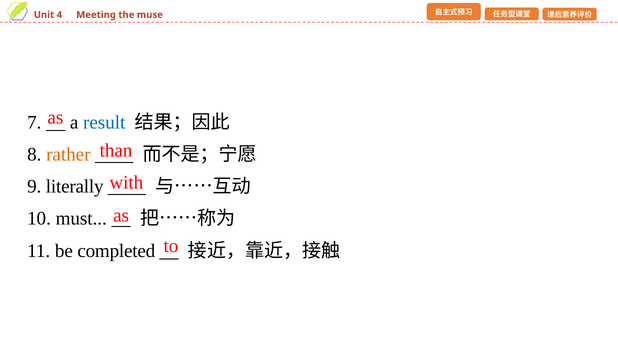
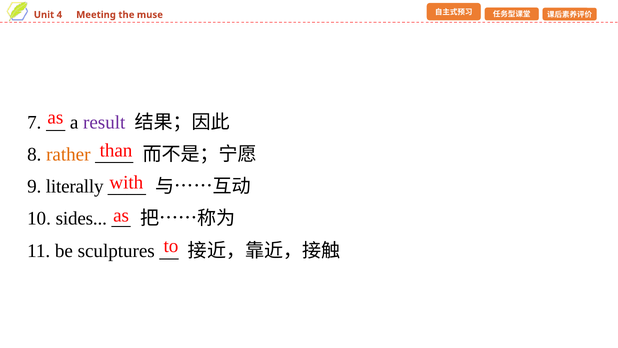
result colour: blue -> purple
must: must -> sides
completed: completed -> sculptures
